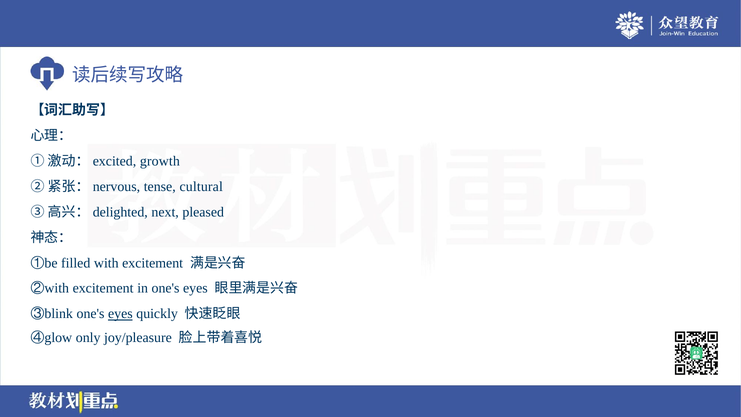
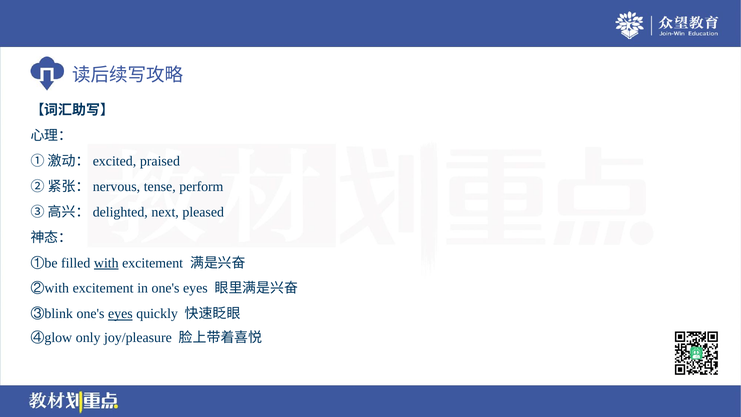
growth: growth -> praised
cultural: cultural -> perform
with underline: none -> present
